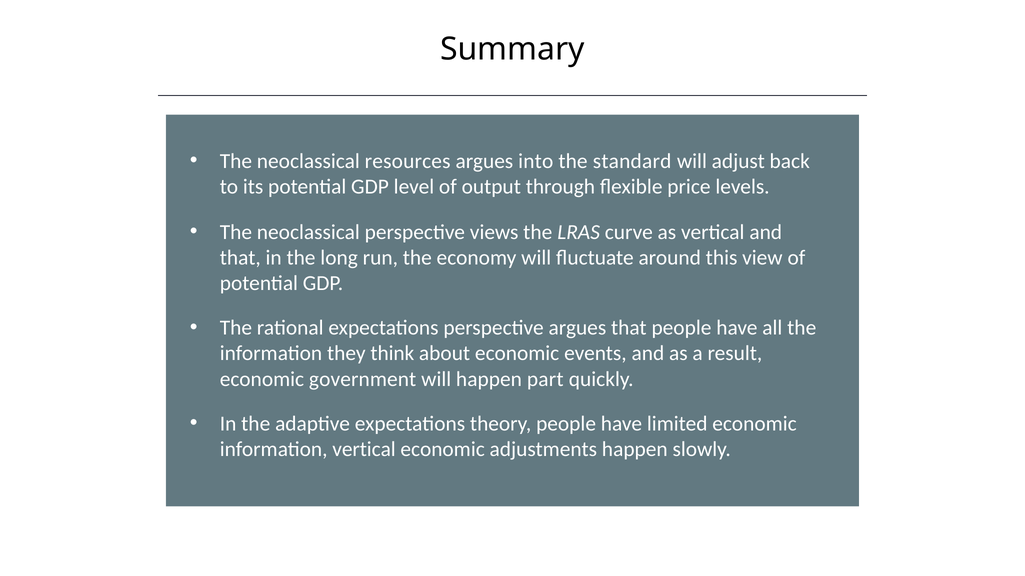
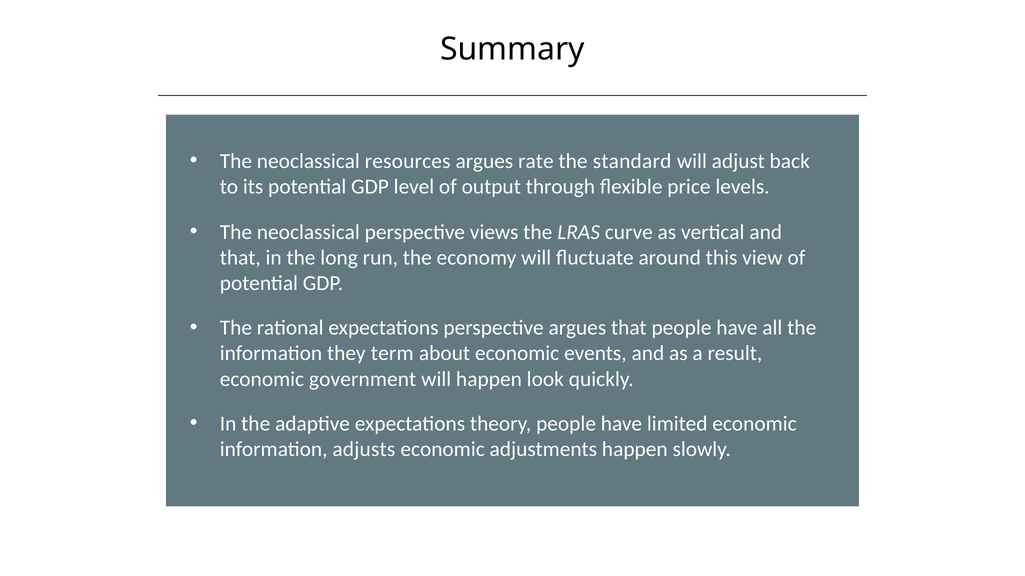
into: into -> rate
think: think -> term
part: part -> look
information vertical: vertical -> adjusts
